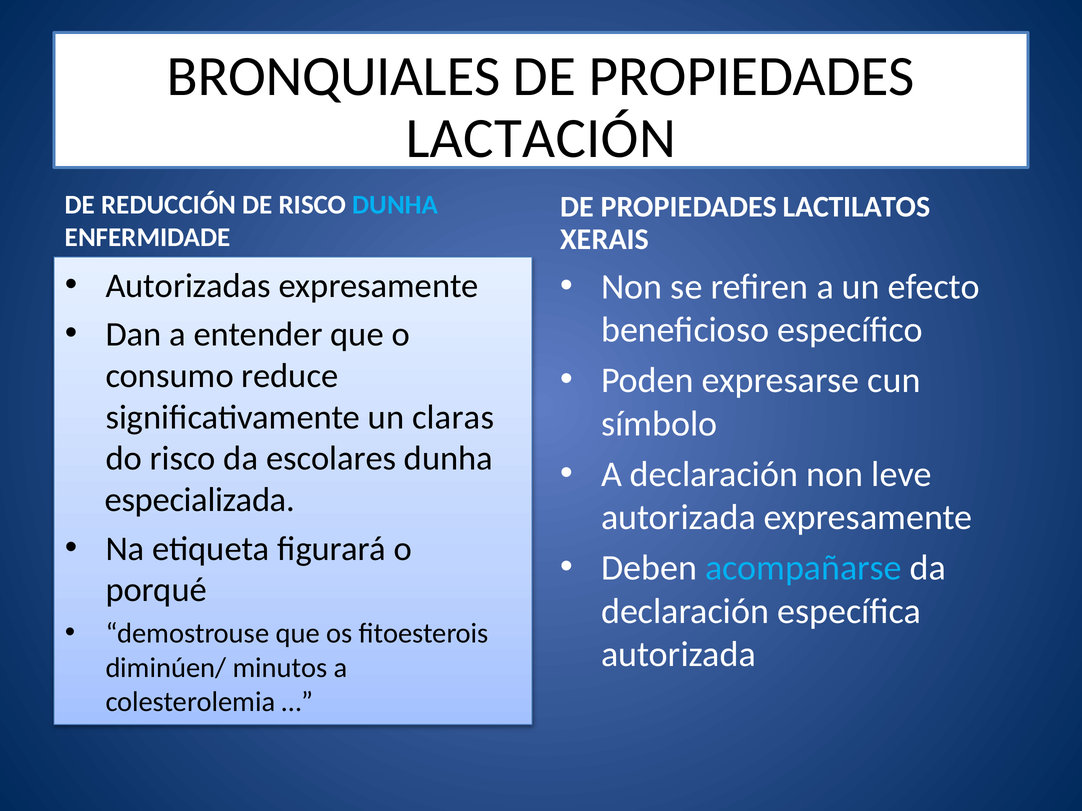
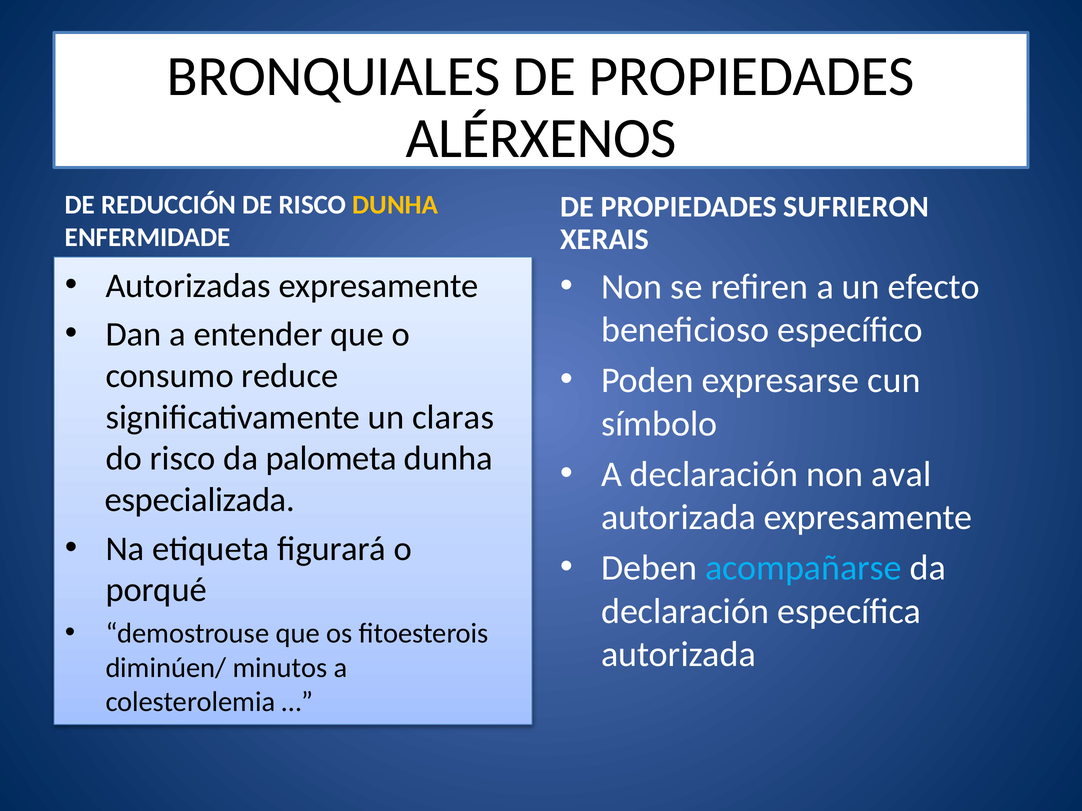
LACTACIÓN: LACTACIÓN -> ALÉRXENOS
DUNHA at (395, 205) colour: light blue -> yellow
LACTILATOS: LACTILATOS -> SUFRIERON
escolares: escolares -> palometa
leve: leve -> aval
